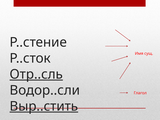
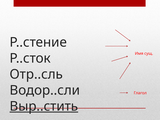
Отр..сль underline: present -> none
